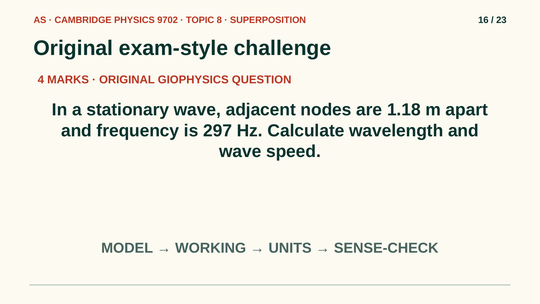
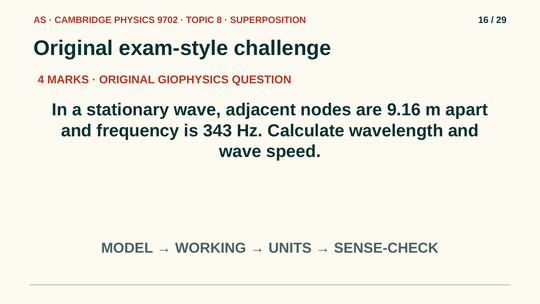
23: 23 -> 29
1.18: 1.18 -> 9.16
297: 297 -> 343
